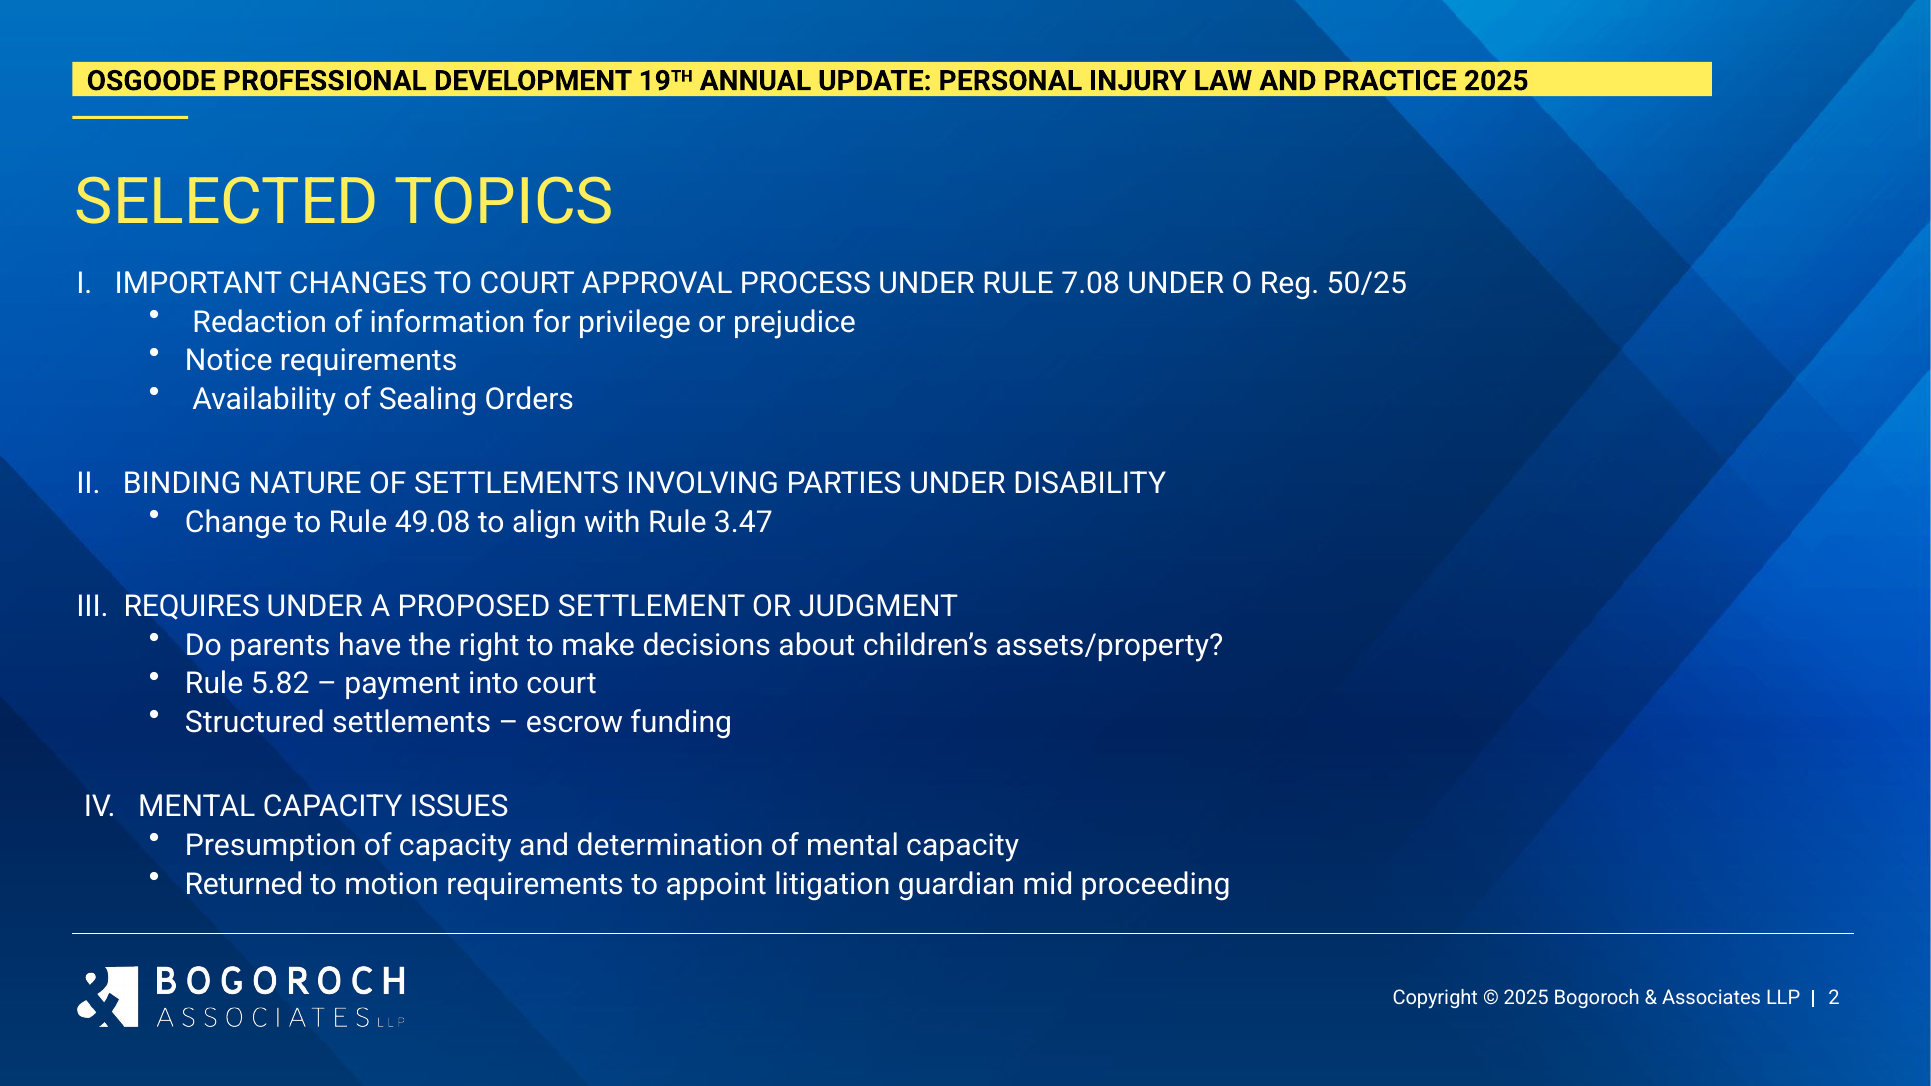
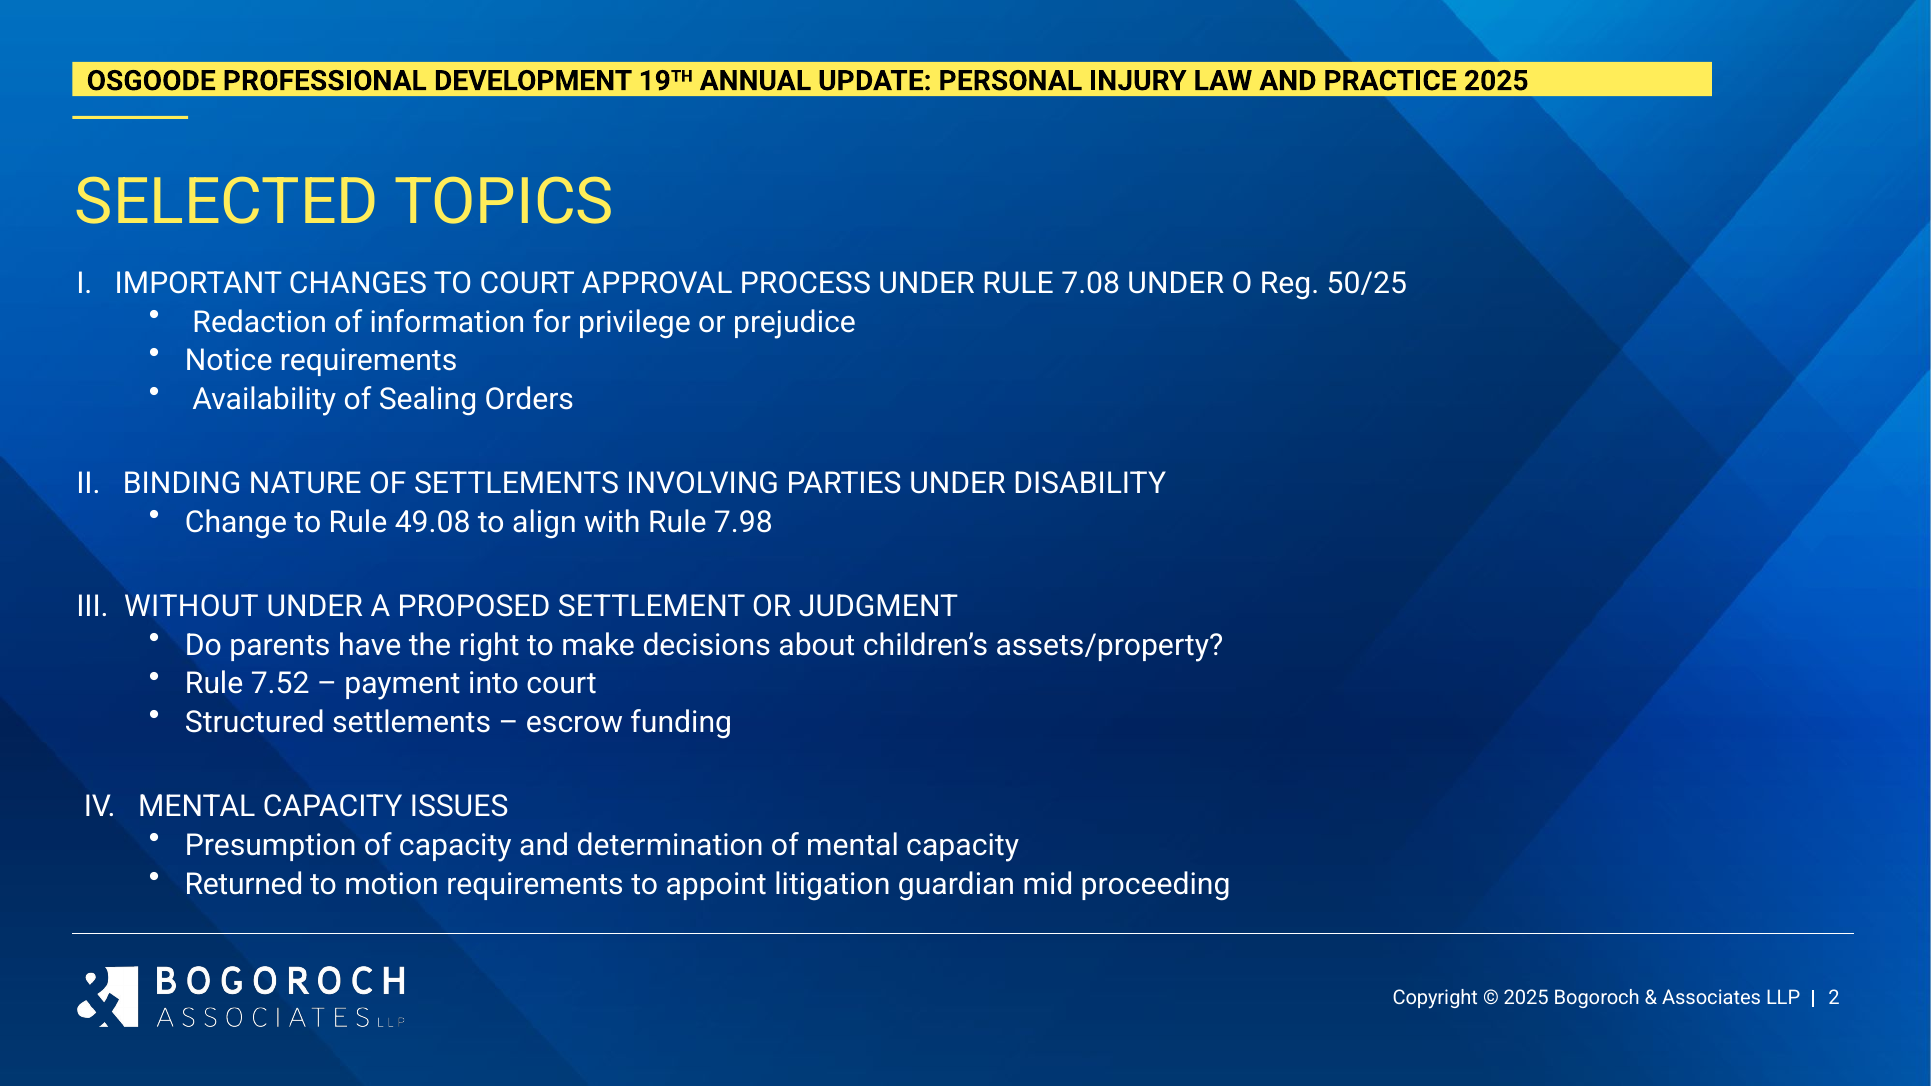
3.47: 3.47 -> 7.98
REQUIRES: REQUIRES -> WITHOUT
5.82: 5.82 -> 7.52
